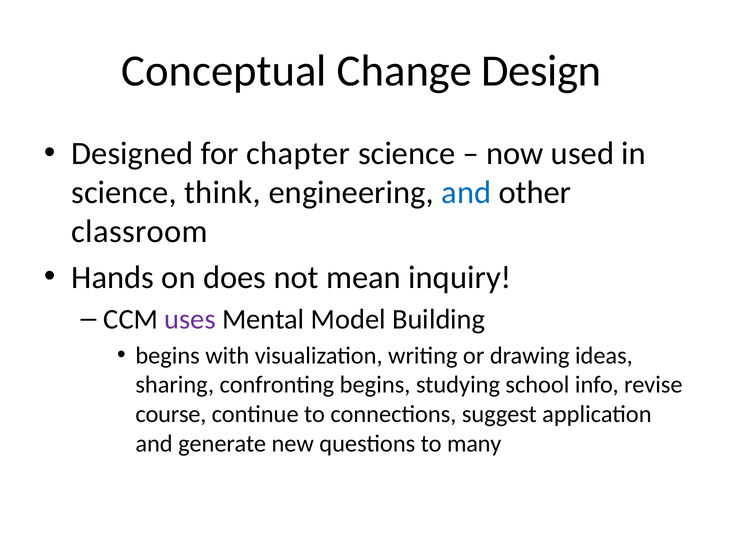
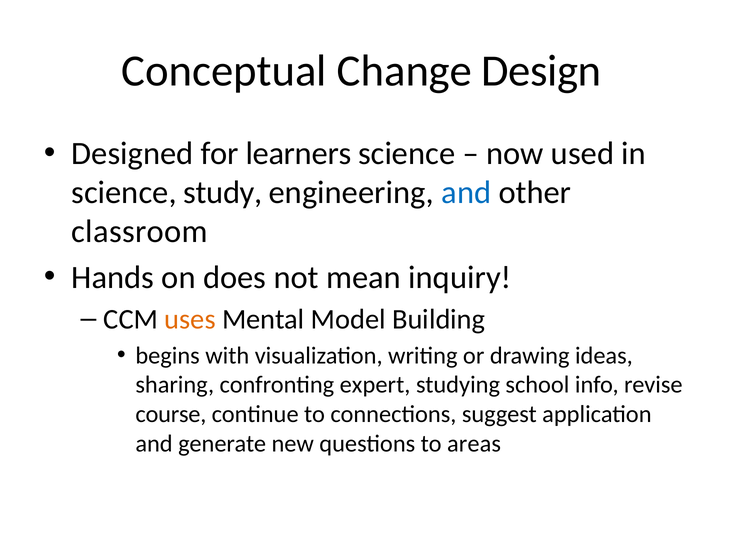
chapter: chapter -> learners
think: think -> study
uses colour: purple -> orange
confronting begins: begins -> expert
many: many -> areas
